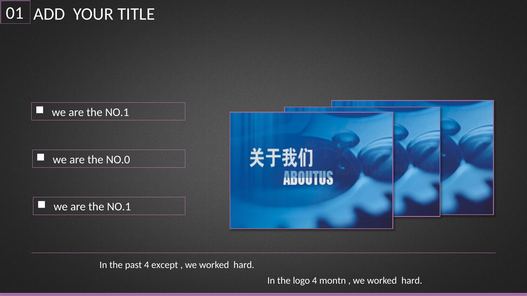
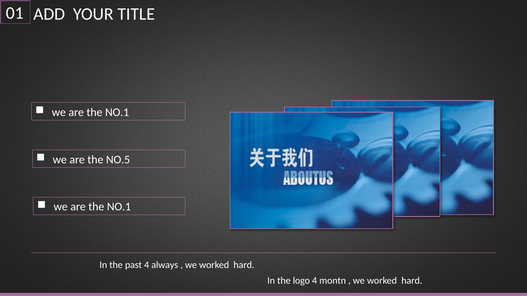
NO.0: NO.0 -> NO.5
except: except -> always
